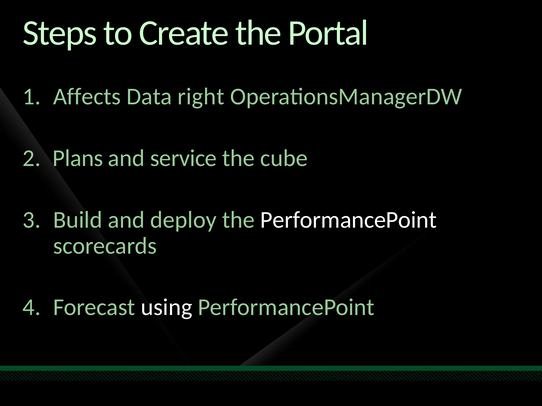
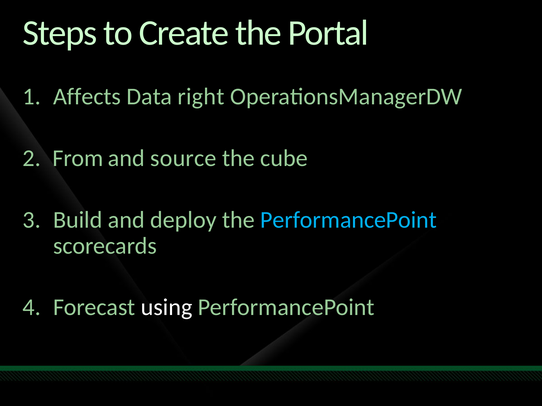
Plans: Plans -> From
service: service -> source
PerformancePoint at (349, 220) colour: white -> light blue
